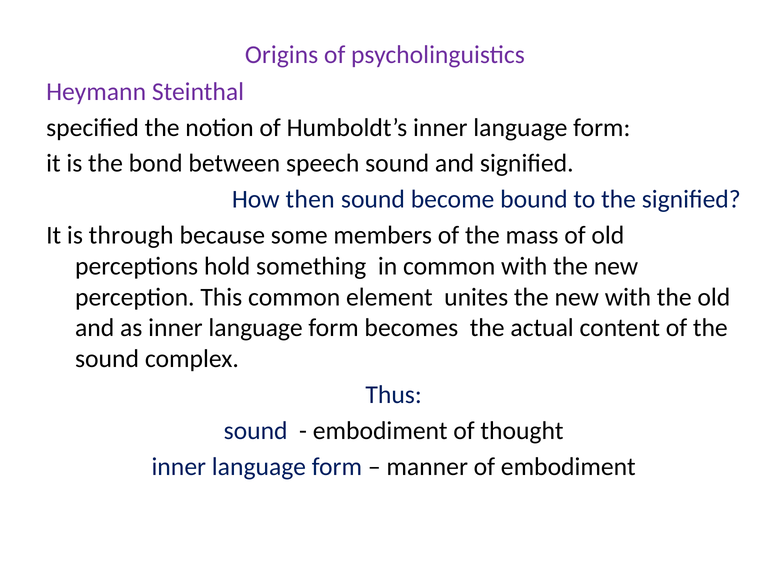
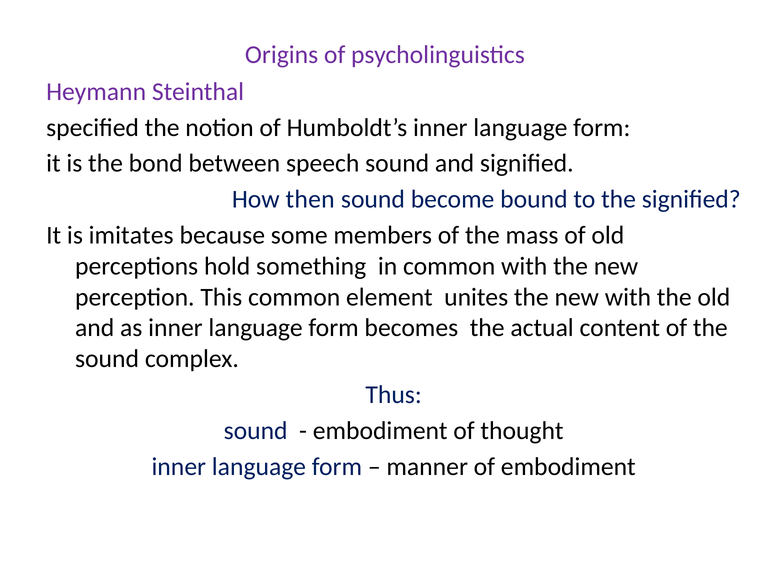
through: through -> imitates
